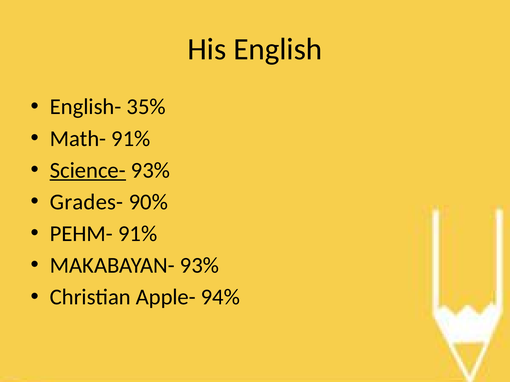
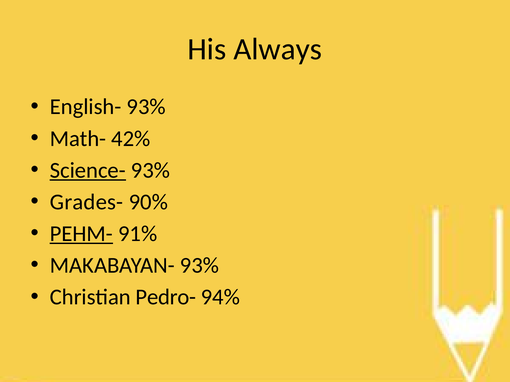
English: English -> Always
English- 35%: 35% -> 93%
Math- 91%: 91% -> 42%
PEHM- underline: none -> present
Apple-: Apple- -> Pedro-
